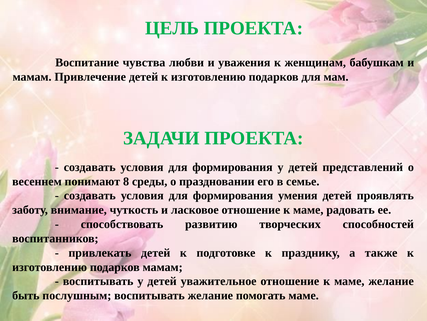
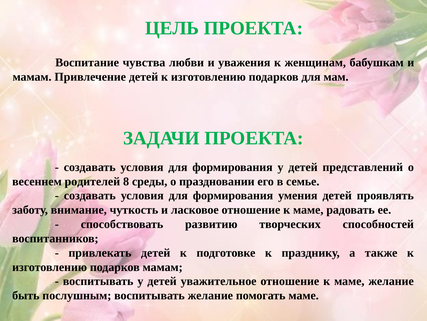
понимают: понимают -> родителей
